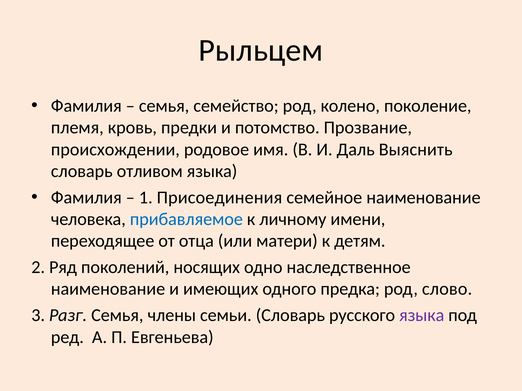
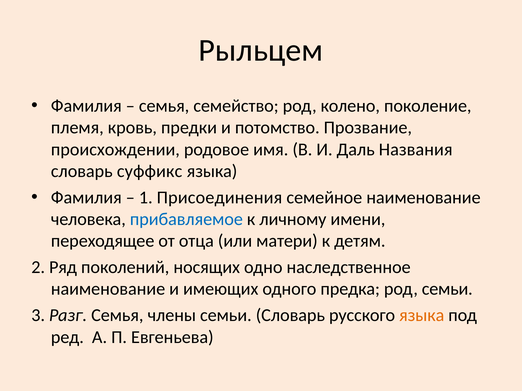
Выяснить: Выяснить -> Названия
отливом: отливом -> суффикс
род слово: слово -> семьи
языка at (422, 316) colour: purple -> orange
